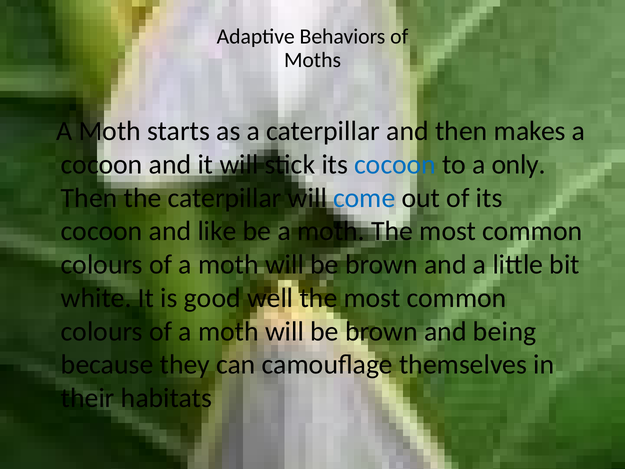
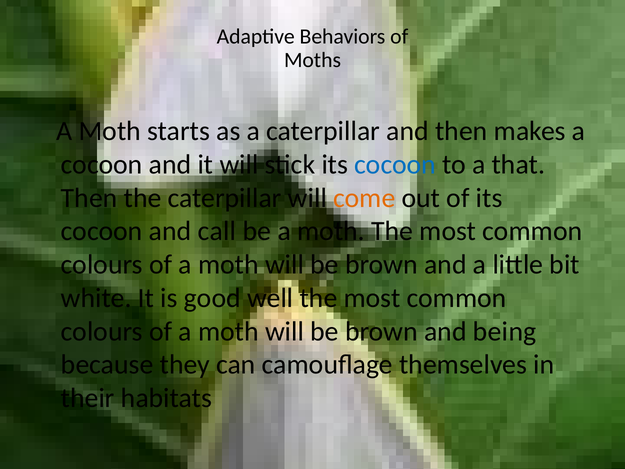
only: only -> that
come colour: blue -> orange
like: like -> call
